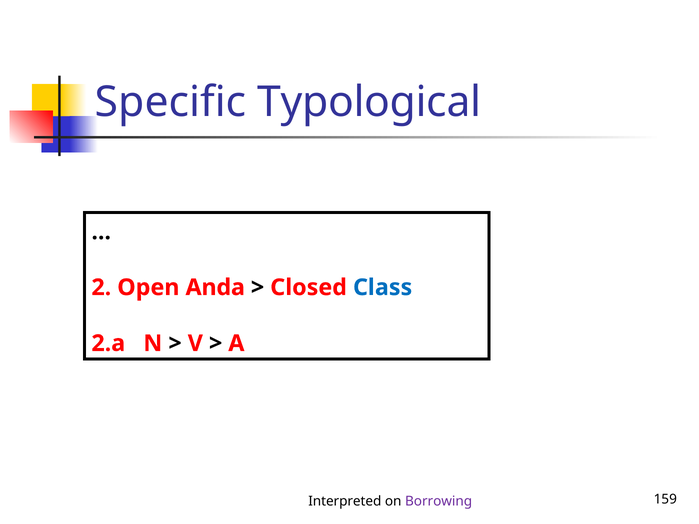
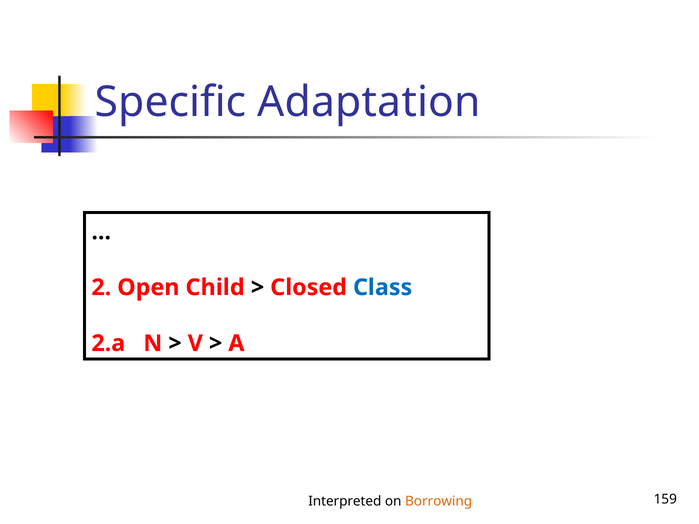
Typological: Typological -> Adaptation
Anda: Anda -> Child
Borrowing colour: purple -> orange
